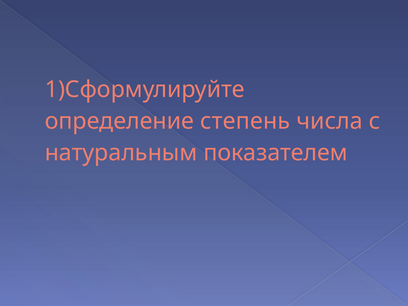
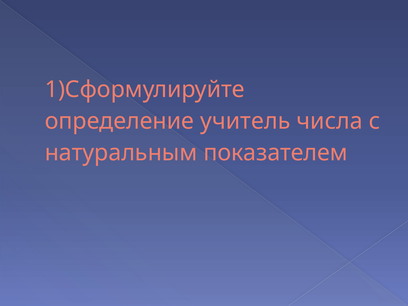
степень: степень -> учитель
